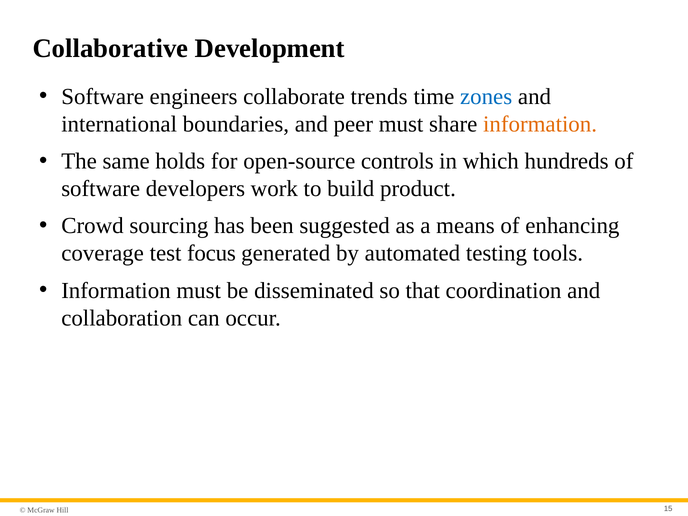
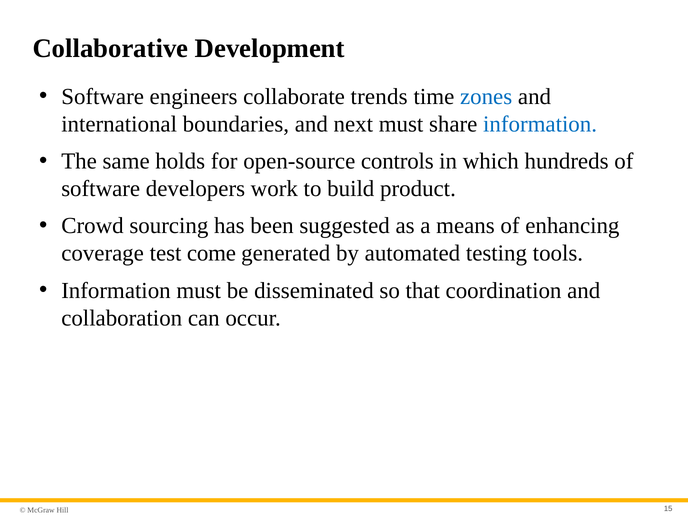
peer: peer -> next
information at (540, 124) colour: orange -> blue
focus: focus -> come
